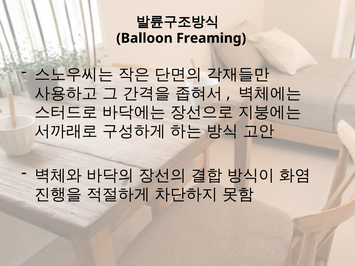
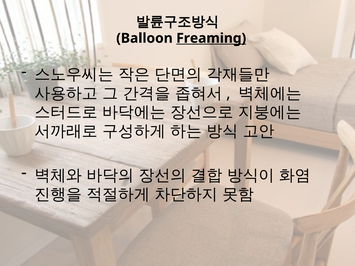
Freaming underline: none -> present
